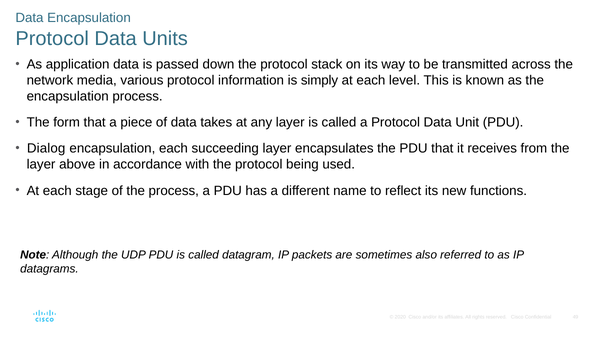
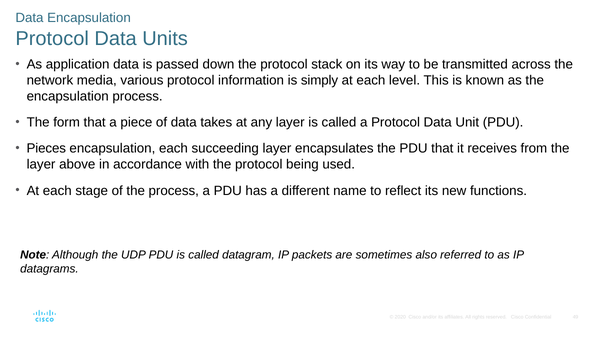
Dialog: Dialog -> Pieces
